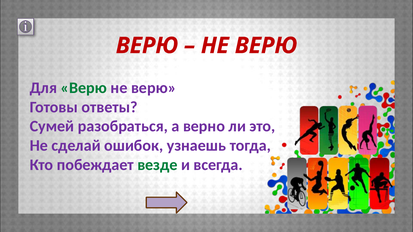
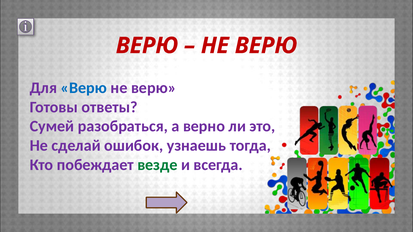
Верю at (84, 88) colour: green -> blue
